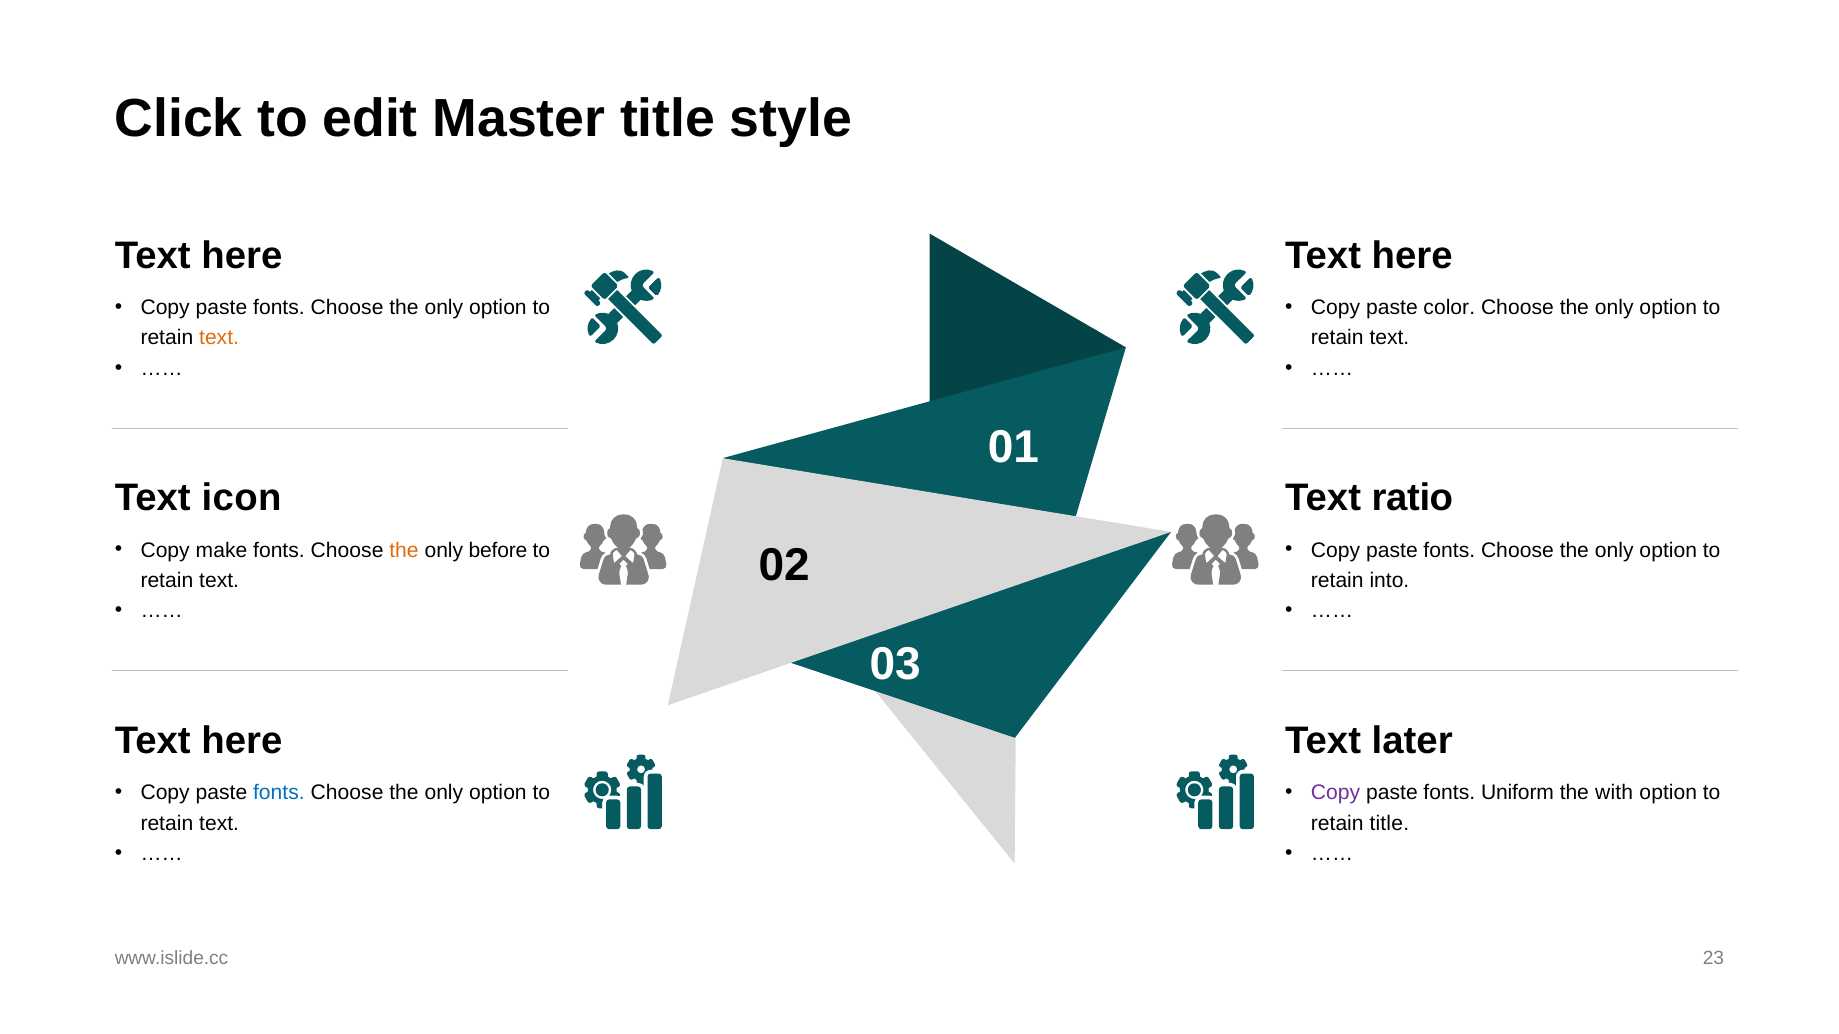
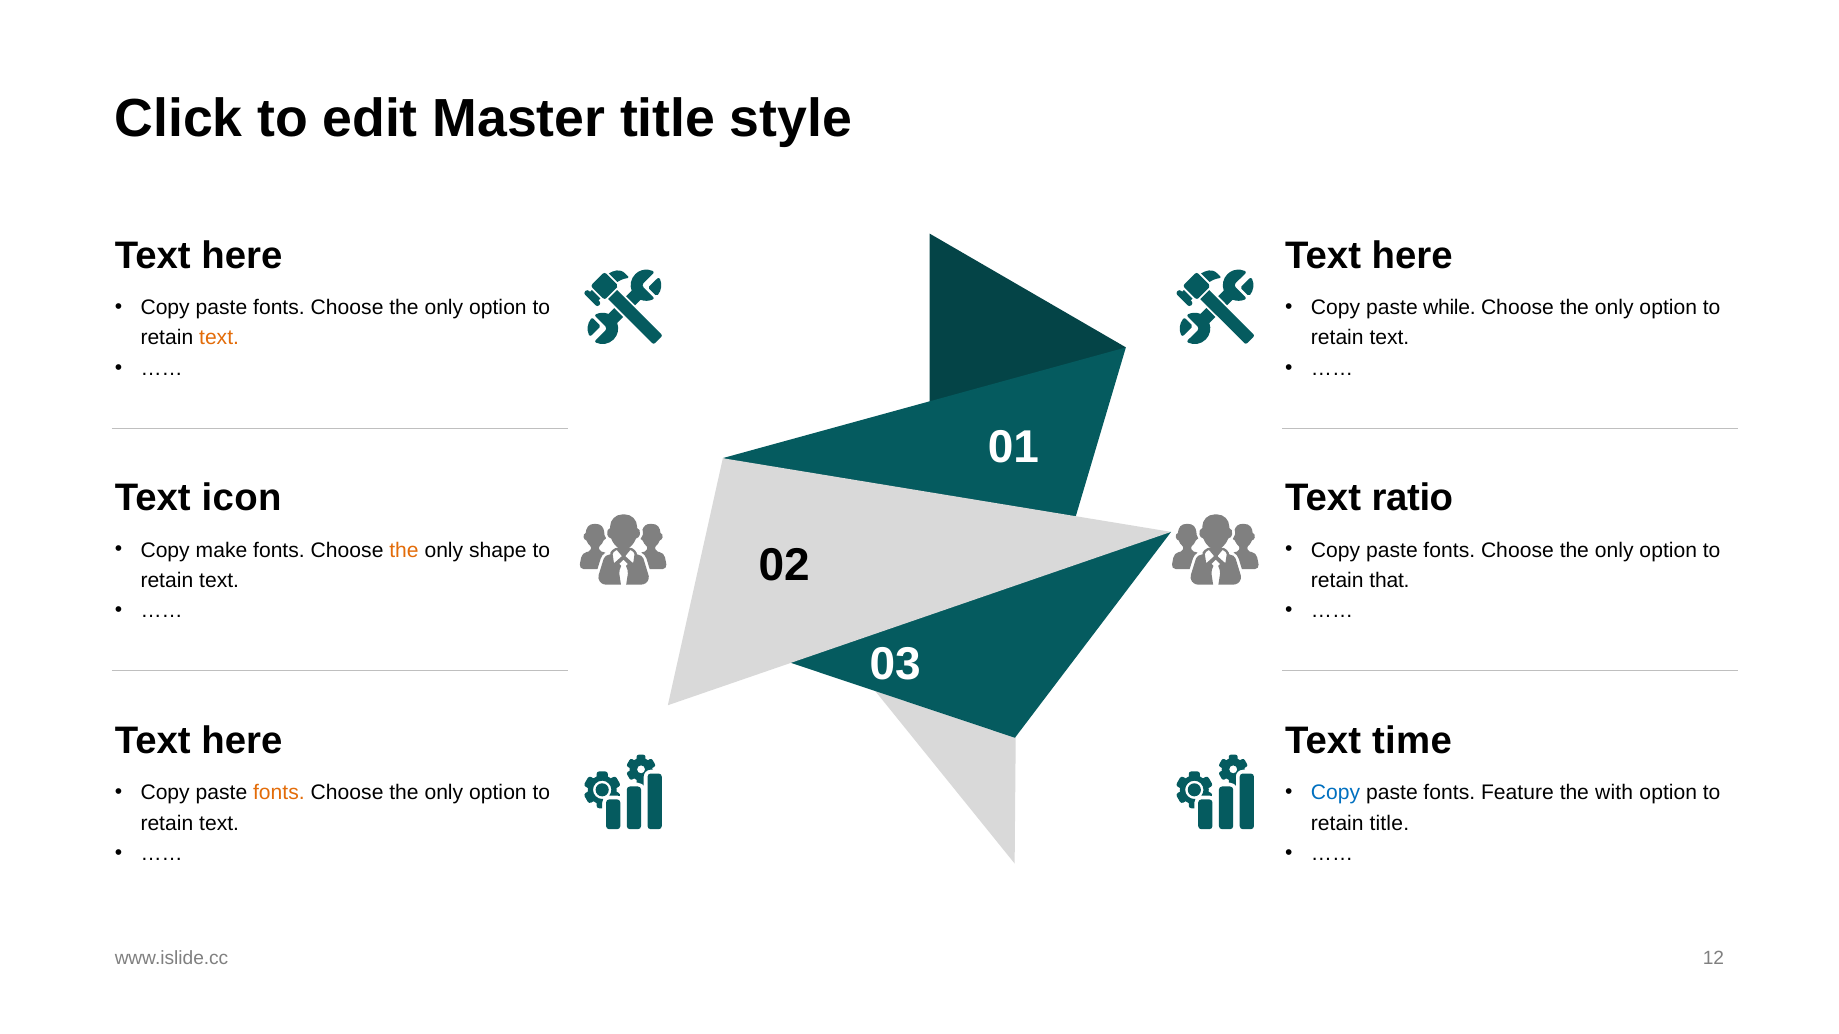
color: color -> while
before: before -> shape
into: into -> that
later: later -> time
fonts at (279, 793) colour: blue -> orange
Copy at (1336, 793) colour: purple -> blue
Uniform: Uniform -> Feature
23: 23 -> 12
